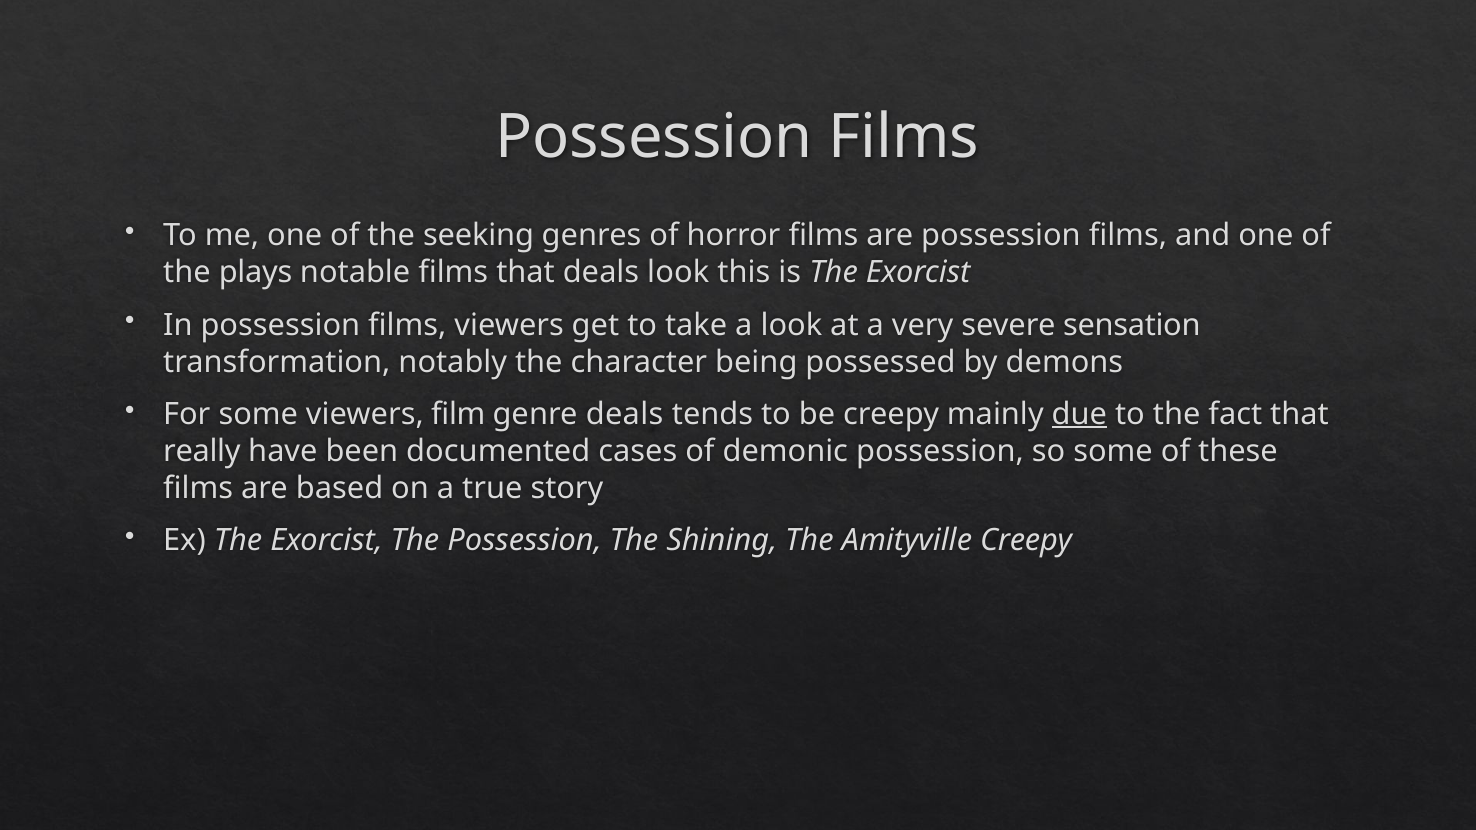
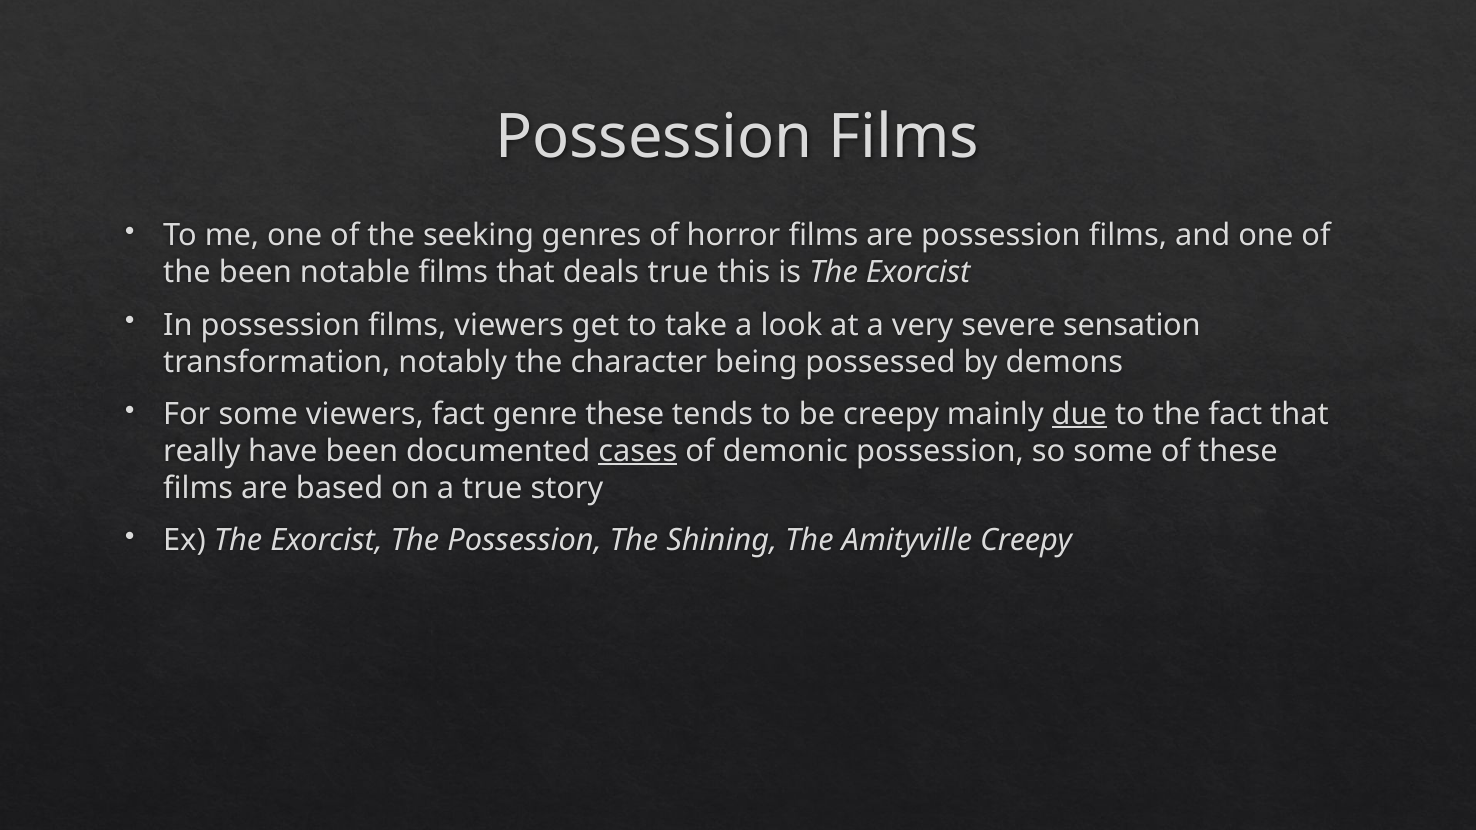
the plays: plays -> been
deals look: look -> true
viewers film: film -> fact
genre deals: deals -> these
cases underline: none -> present
